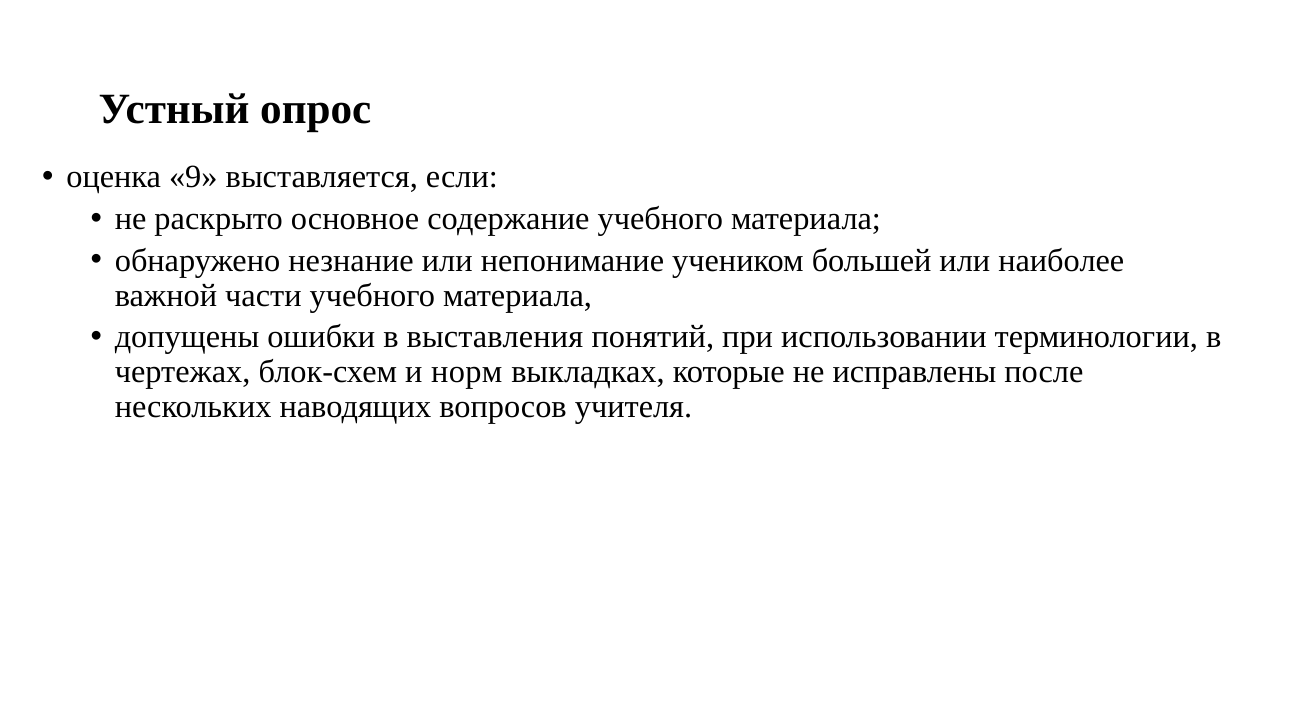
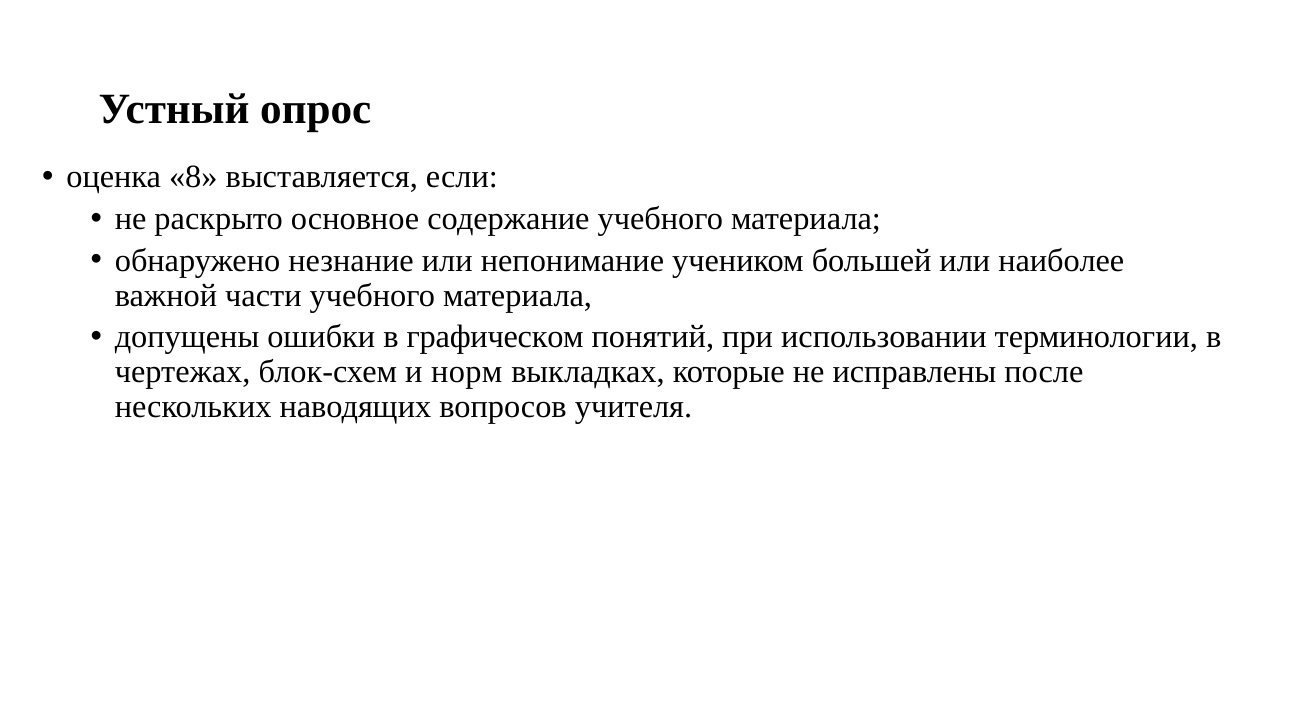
9: 9 -> 8
выставления: выставления -> графическом
